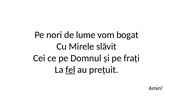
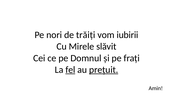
lume: lume -> trăiți
bogat: bogat -> iubirii
prețuit underline: none -> present
